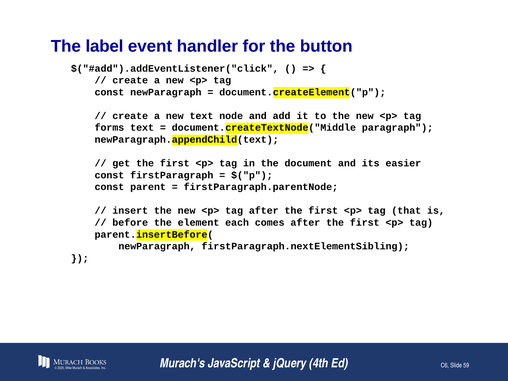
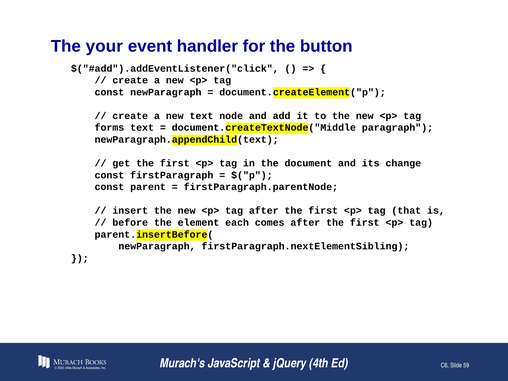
label: label -> your
easier: easier -> change
